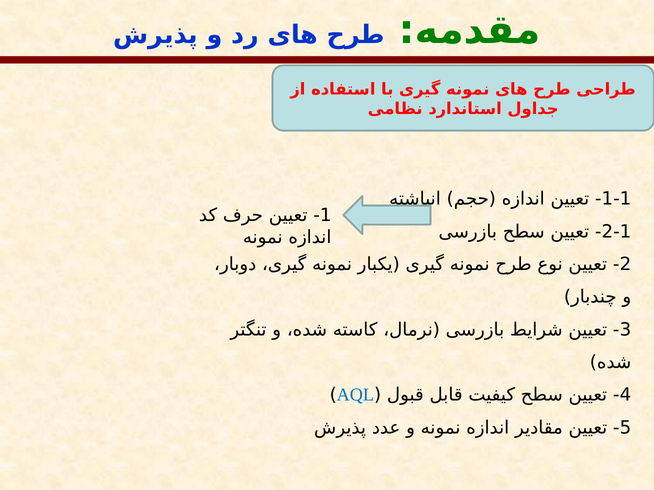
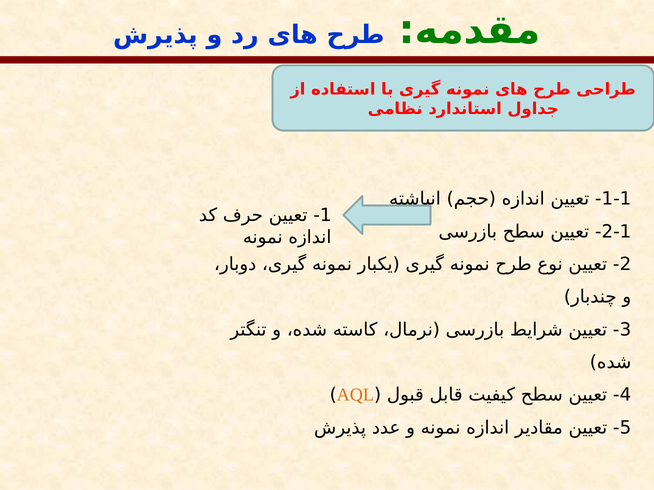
AQL colour: blue -> orange
